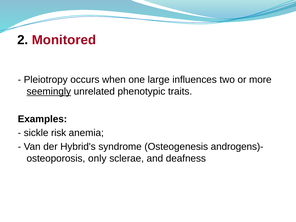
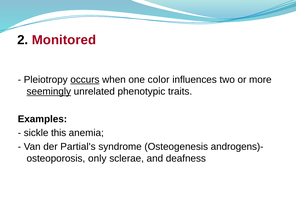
occurs underline: none -> present
large: large -> color
risk: risk -> this
Hybrid's: Hybrid's -> Partial's
